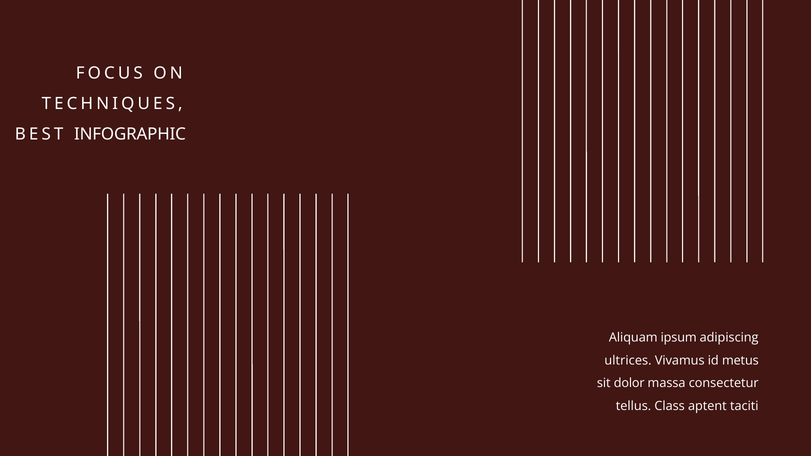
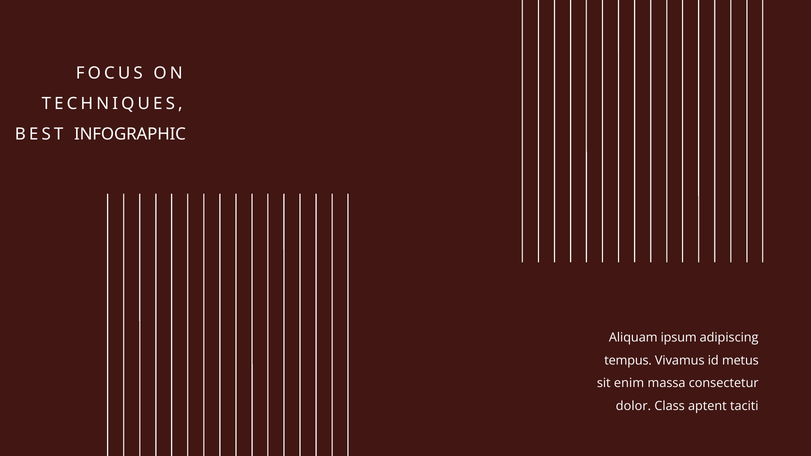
ultrices: ultrices -> tempus
dolor: dolor -> enim
tellus: tellus -> dolor
